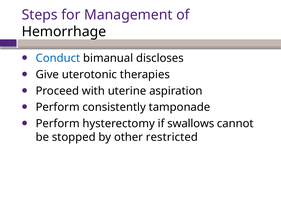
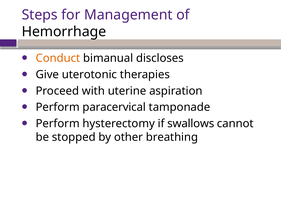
Conduct colour: blue -> orange
consistently: consistently -> paracervical
restricted: restricted -> breathing
